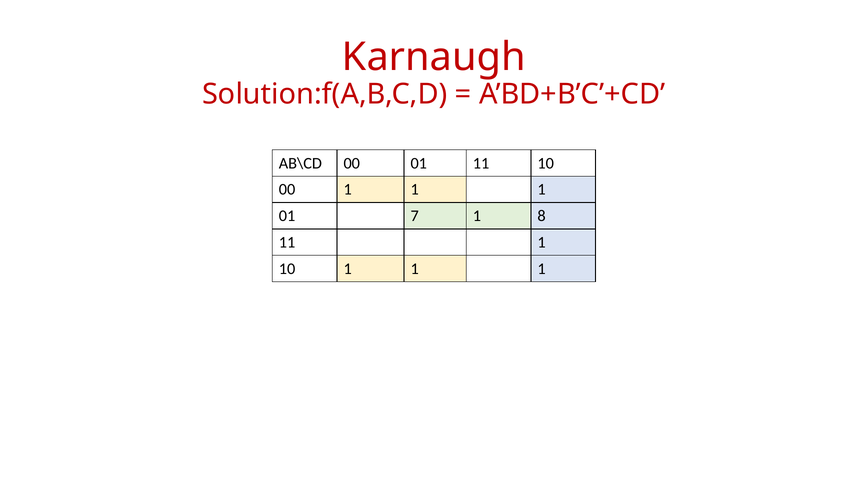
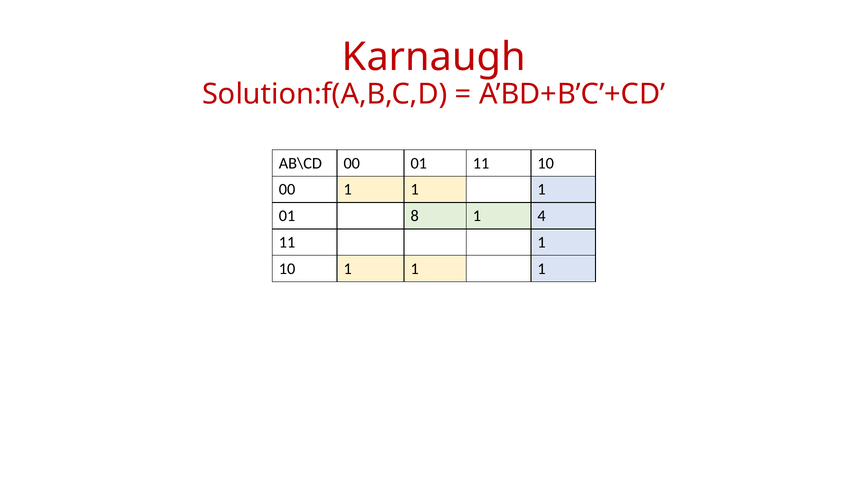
7: 7 -> 8
8: 8 -> 4
